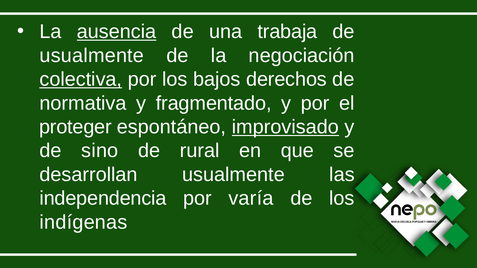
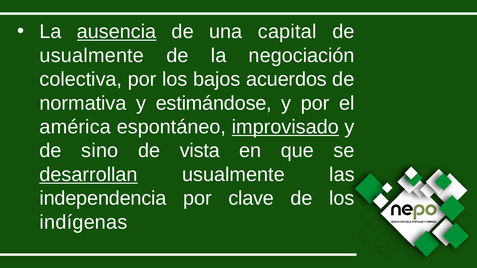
trabaja: trabaja -> capital
colectiva underline: present -> none
derechos: derechos -> acuerdos
fragmentado: fragmentado -> estimándose
proteger: proteger -> américa
rural: rural -> vista
desarrollan underline: none -> present
varía: varía -> clave
